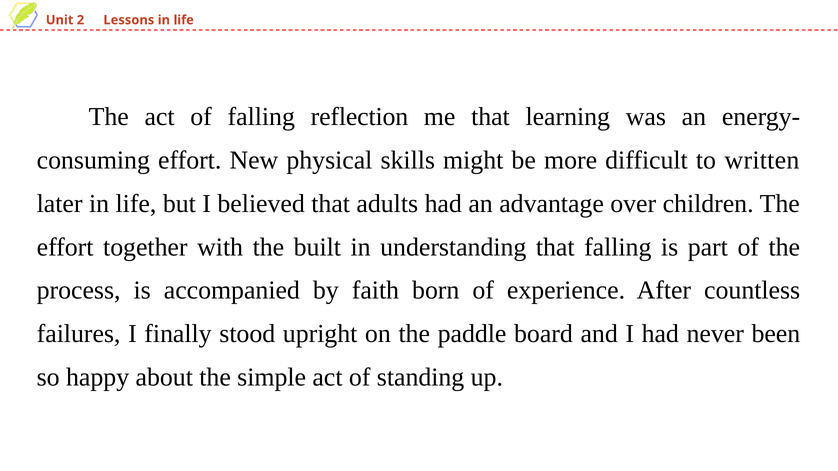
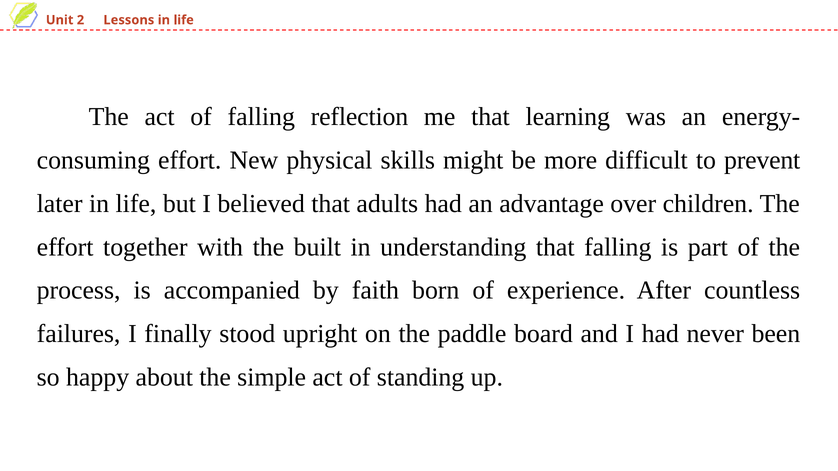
written: written -> prevent
